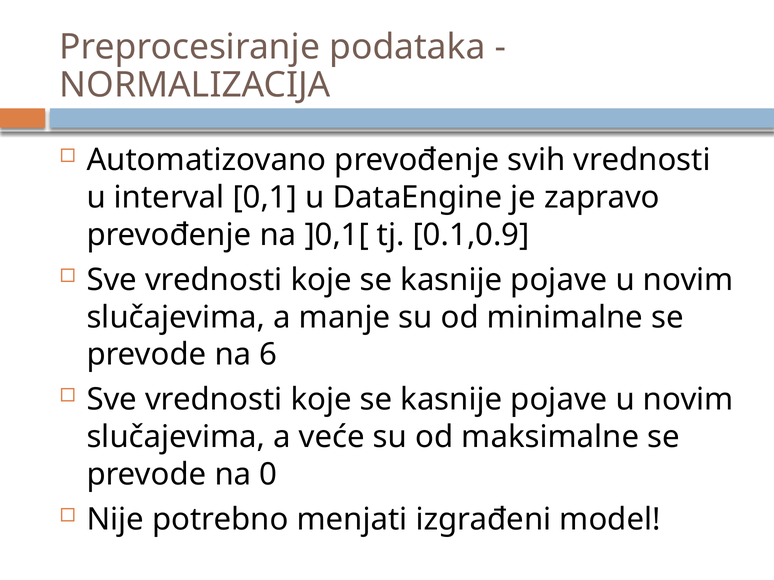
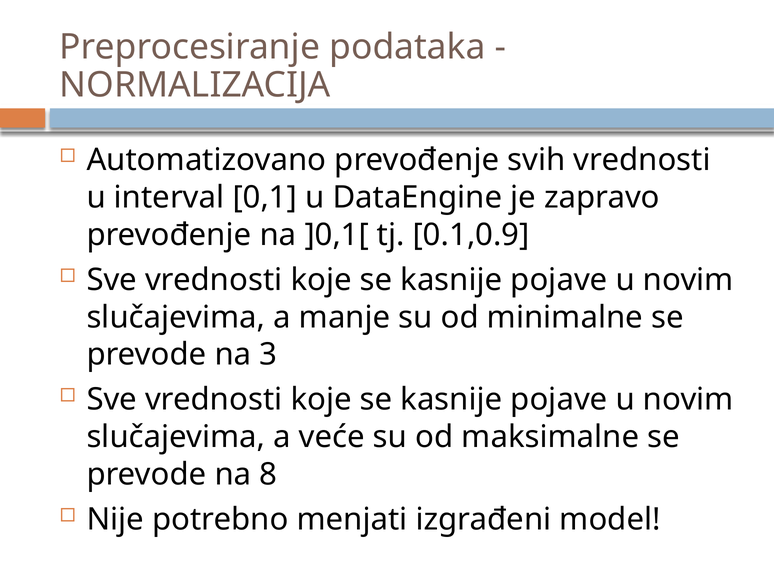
6: 6 -> 3
0: 0 -> 8
